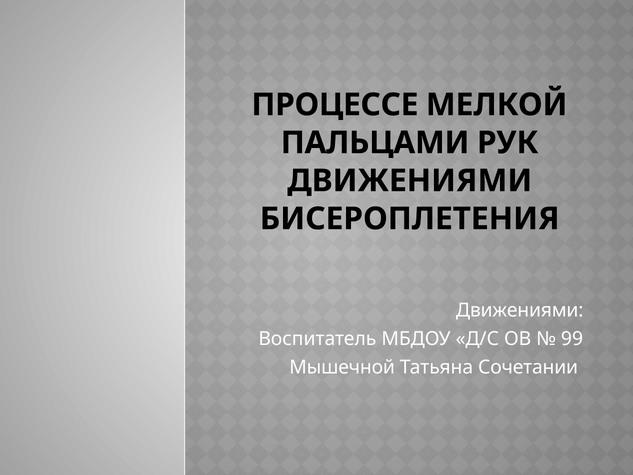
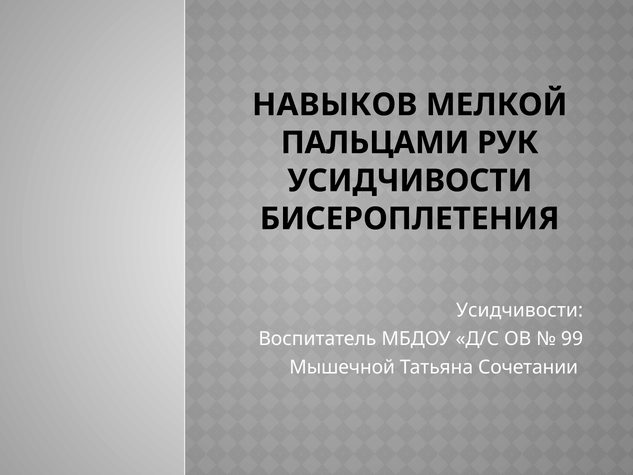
ПРОЦЕССЕ: ПРОЦЕССЕ -> НАВЫКОВ
ДВИЖЕНИЯМИ at (410, 181): ДВИЖЕНИЯМИ -> УСИДЧИВОСТИ
Движениями at (520, 310): Движениями -> Усидчивости
